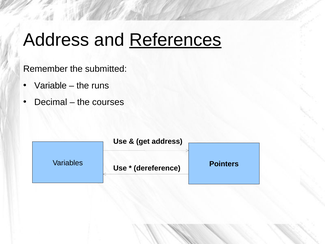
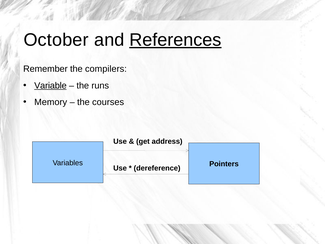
Address at (56, 40): Address -> October
submitted: submitted -> compilers
Variable underline: none -> present
Decimal: Decimal -> Memory
